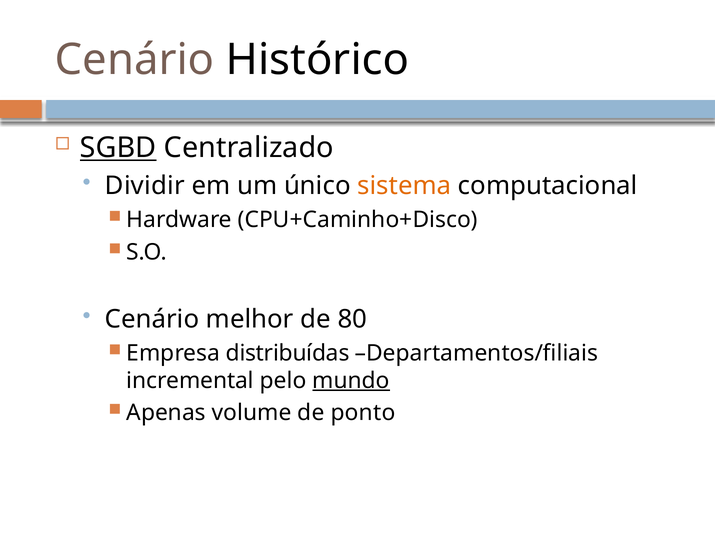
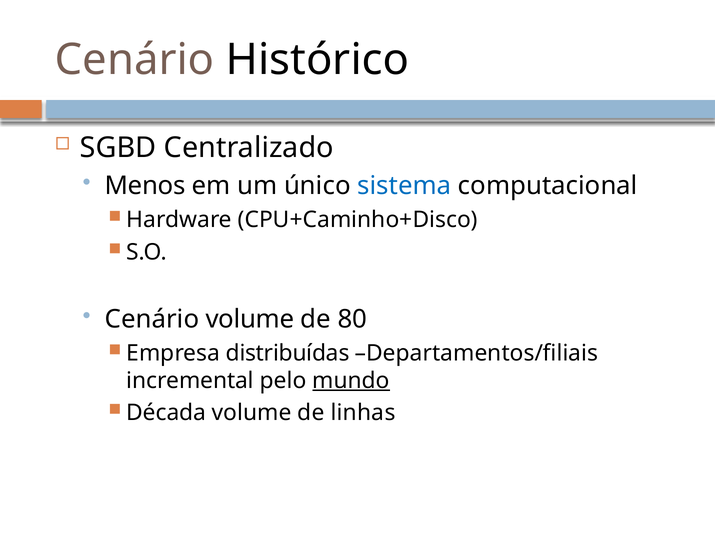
SGBD underline: present -> none
Dividir: Dividir -> Menos
sistema colour: orange -> blue
Cenário melhor: melhor -> volume
Apenas: Apenas -> Década
ponto: ponto -> linhas
